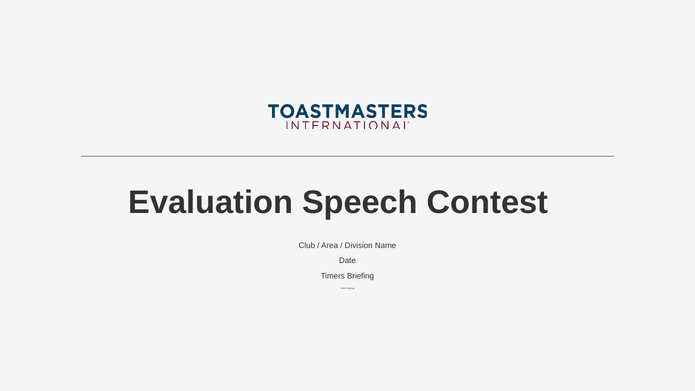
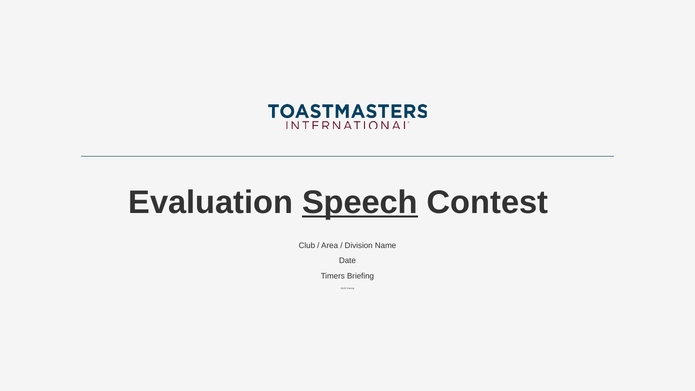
Speech underline: none -> present
